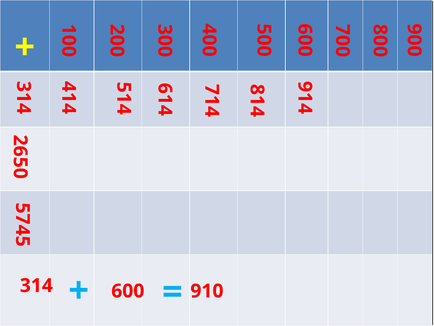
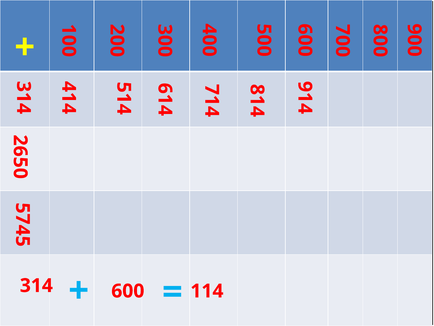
910: 910 -> 114
